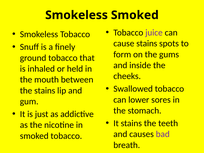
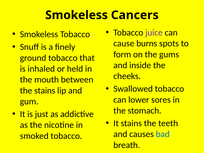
Smokeless Smoked: Smoked -> Cancers
cause stains: stains -> burns
bad colour: purple -> blue
